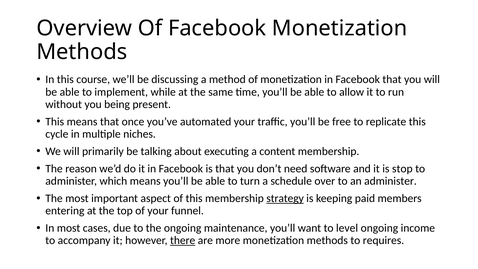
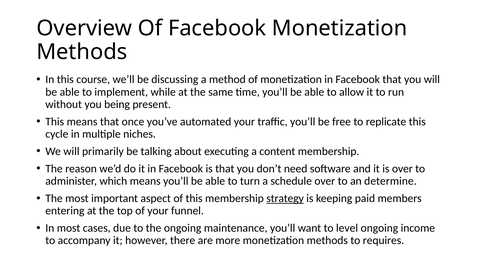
is stop: stop -> over
an administer: administer -> determine
there underline: present -> none
